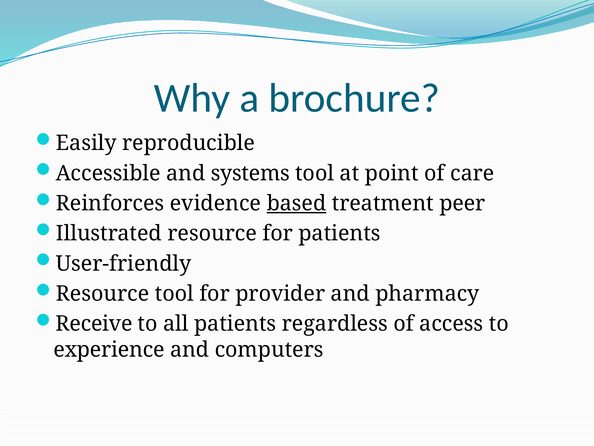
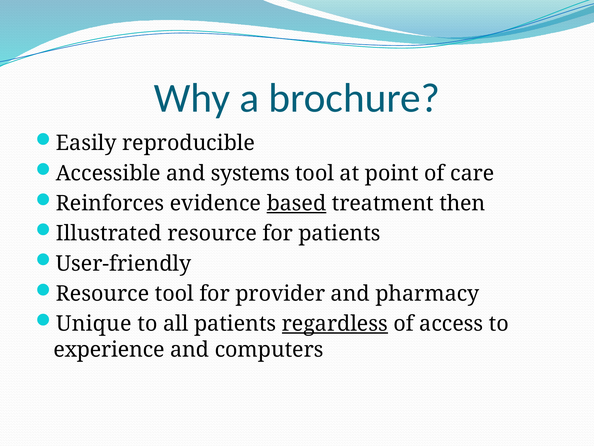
peer: peer -> then
Receive: Receive -> Unique
regardless underline: none -> present
